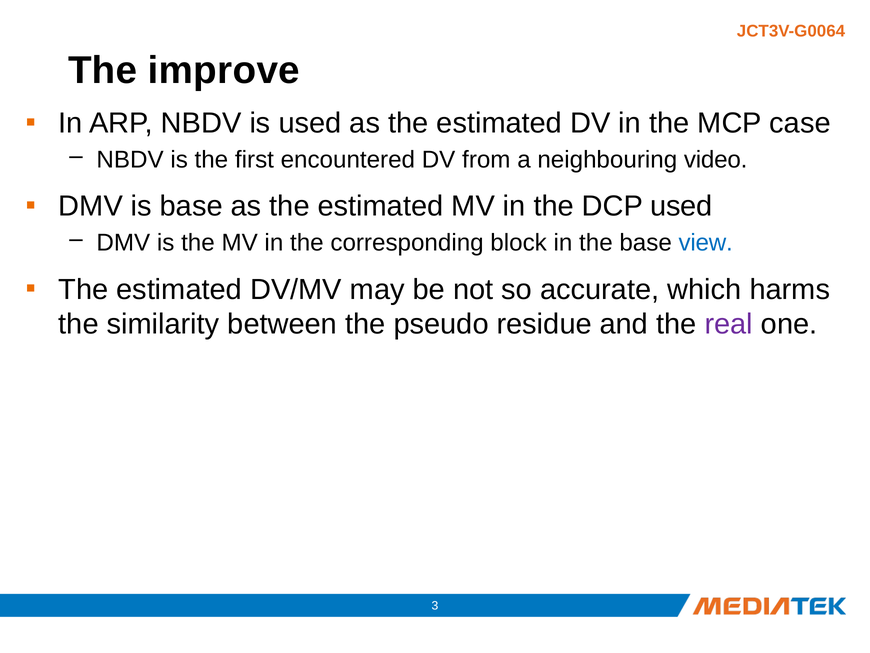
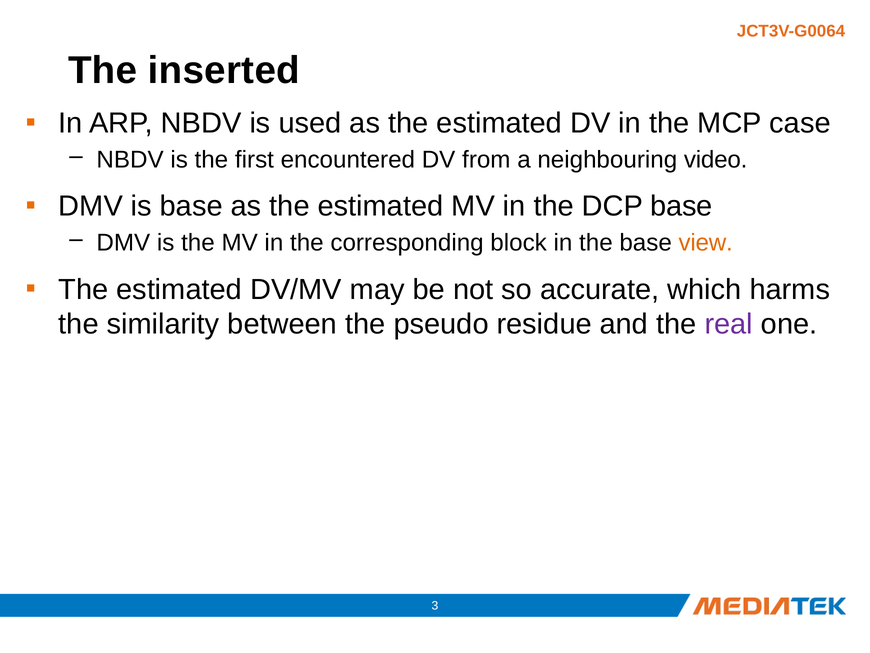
improve: improve -> inserted
DCP used: used -> base
view colour: blue -> orange
